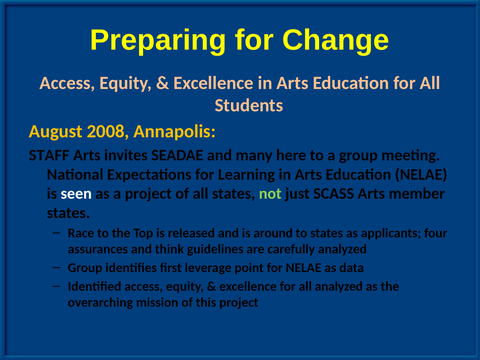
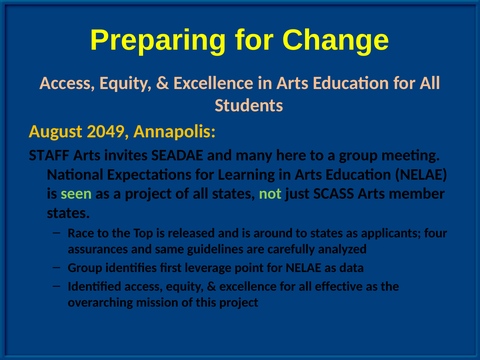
2008: 2008 -> 2049
seen colour: white -> light green
think: think -> same
all analyzed: analyzed -> effective
